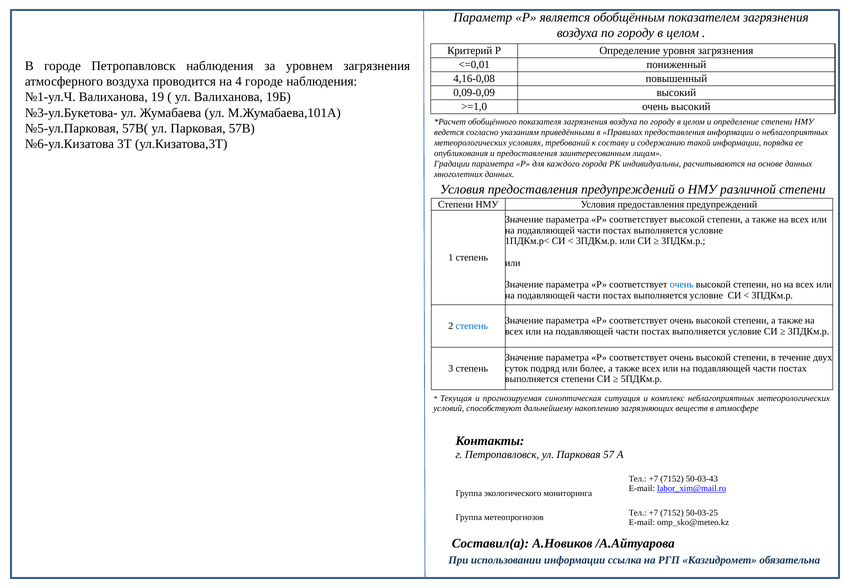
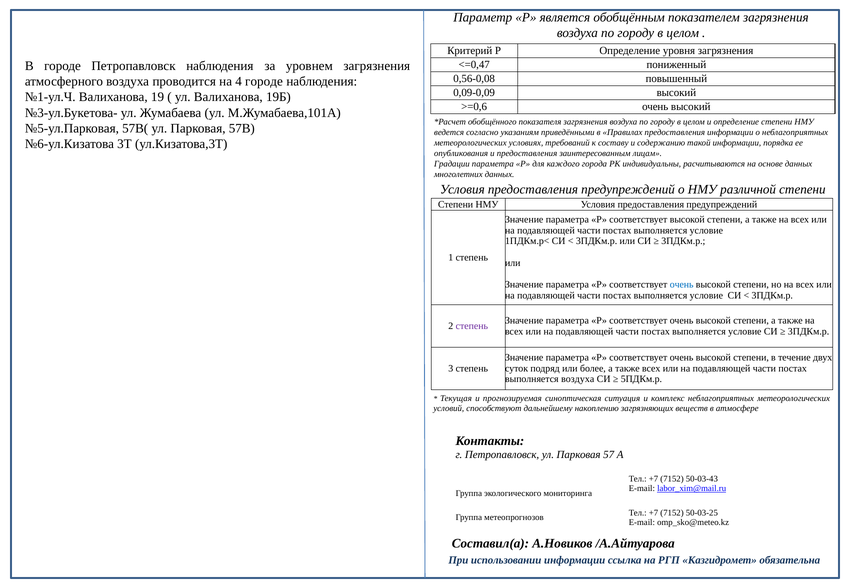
<=0,01: <=0,01 -> <=0,47
4,16-0,08: 4,16-0,08 -> 0,56-0,08
>=1,0: >=1,0 -> >=0,6
степень at (472, 326) colour: blue -> purple
выполняется степени: степени -> воздуха
